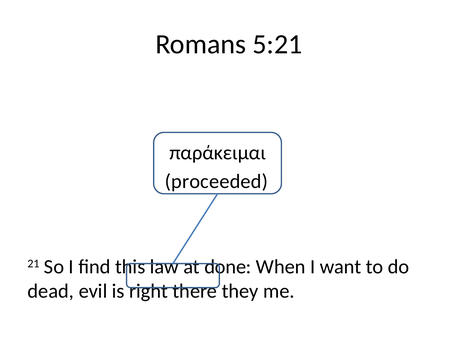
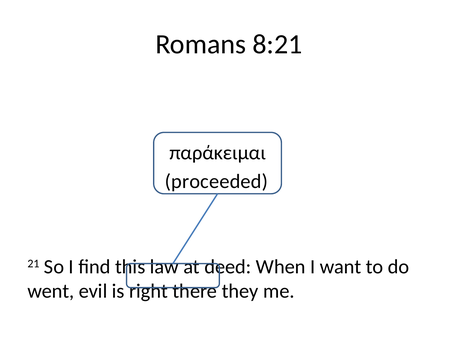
5:21: 5:21 -> 8:21
done: done -> deed
dead: dead -> went
